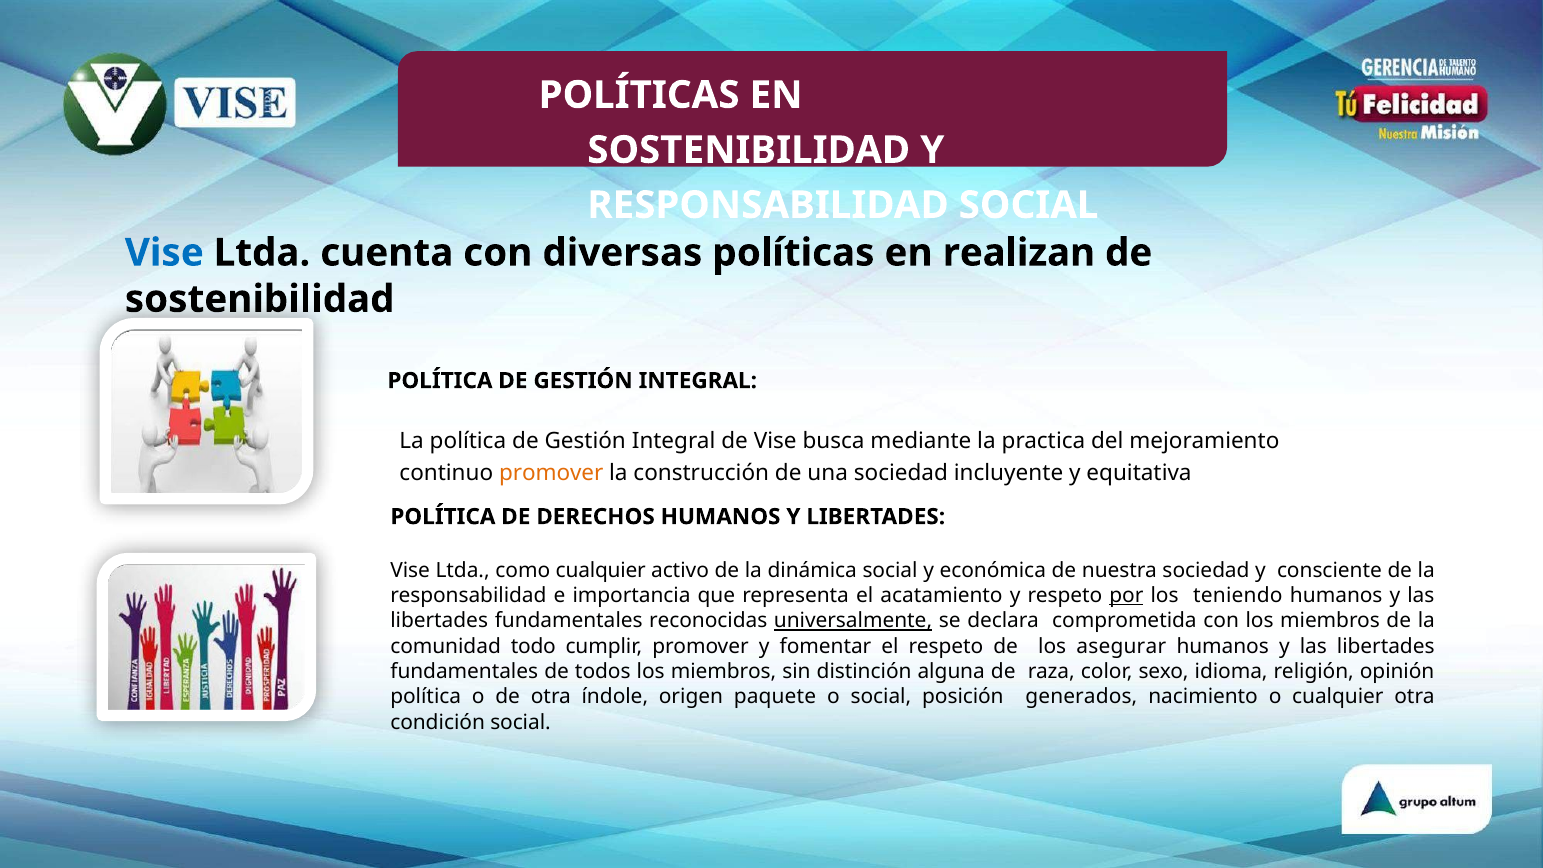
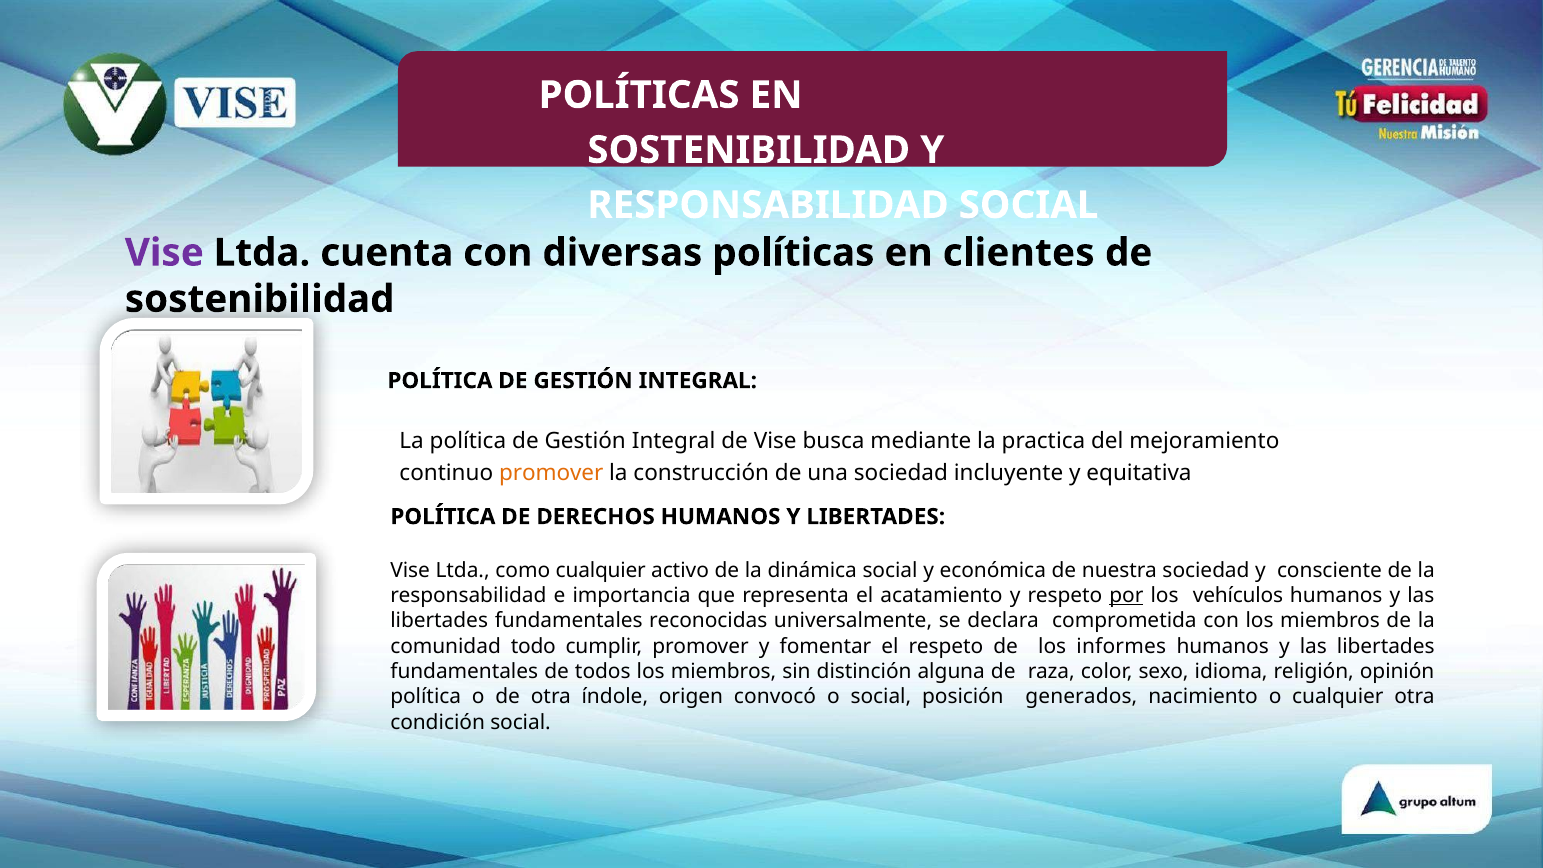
Vise at (164, 253) colour: blue -> purple
realizan: realizan -> clientes
teniendo: teniendo -> vehículos
universalmente underline: present -> none
asegurar: asegurar -> informes
paquete: paquete -> convocó
